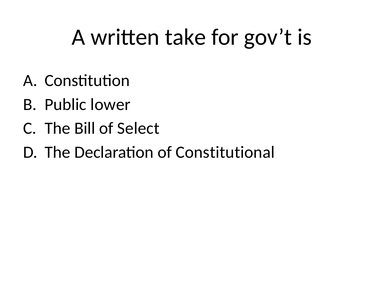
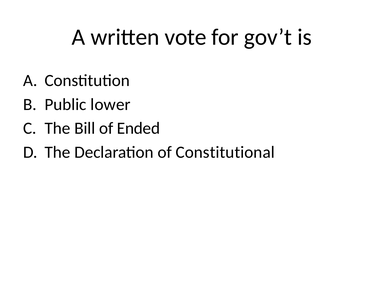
take: take -> vote
Select: Select -> Ended
